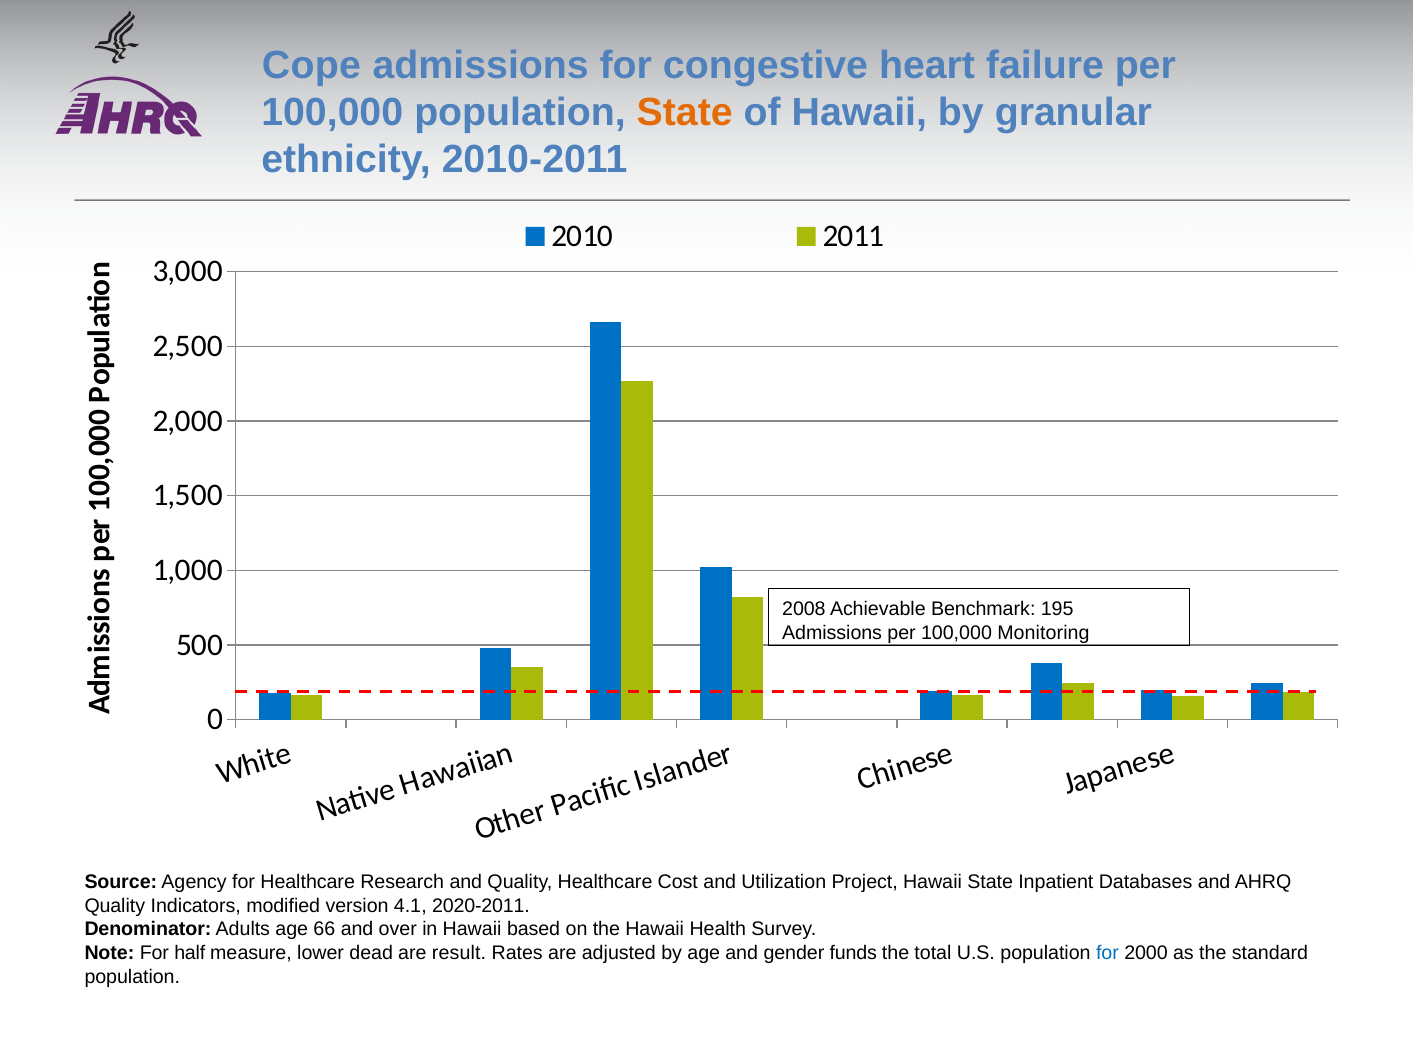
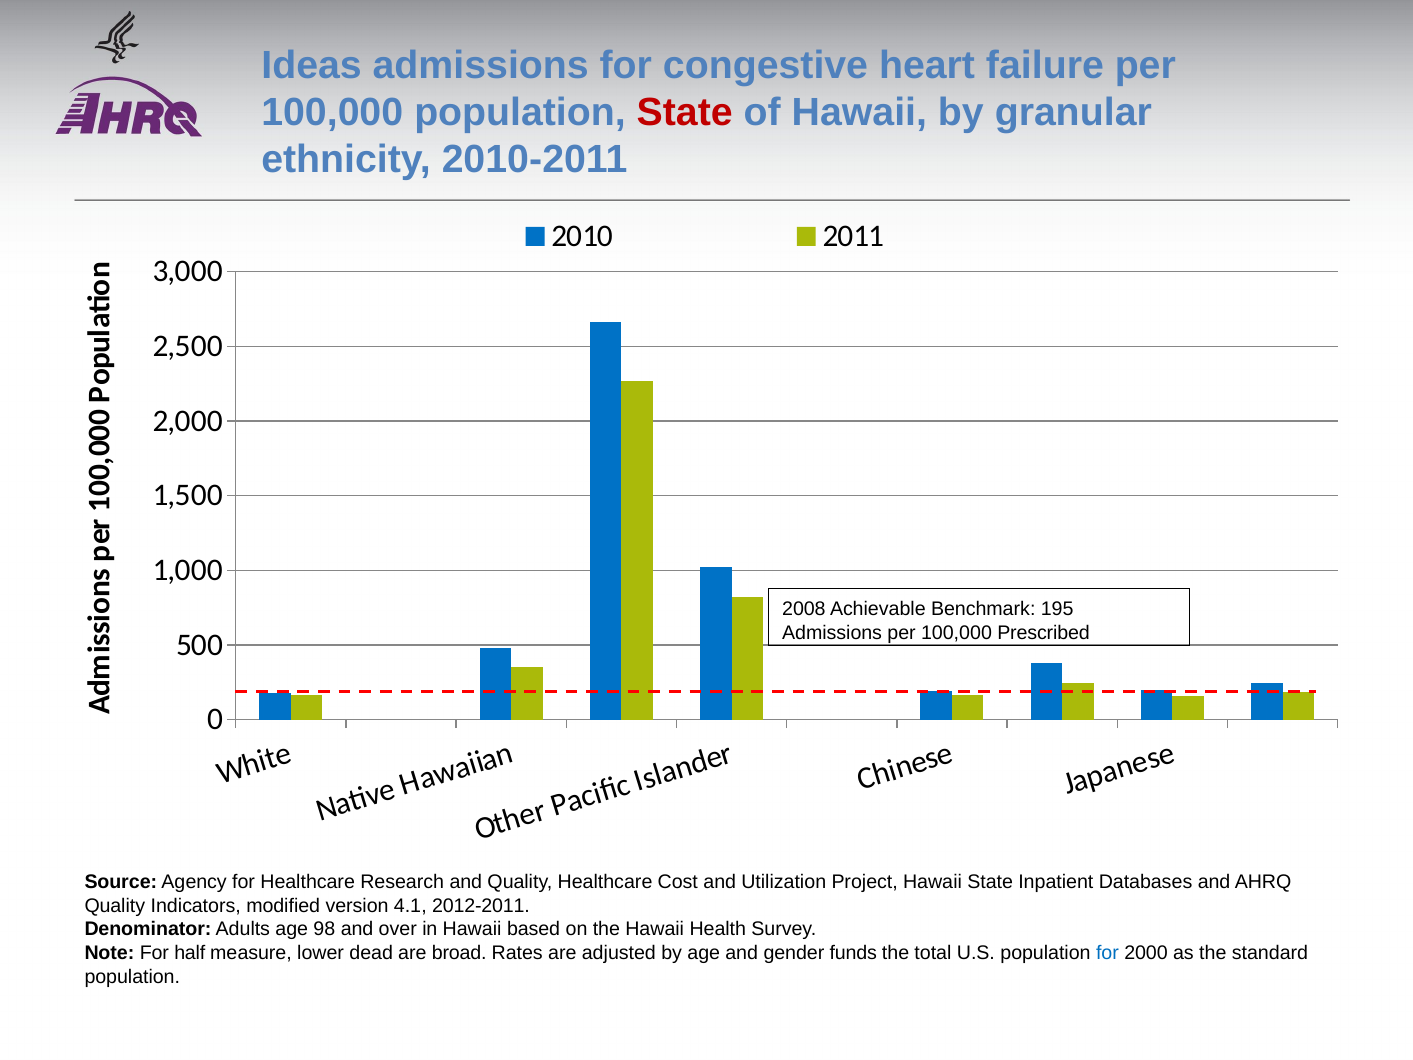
Cope: Cope -> Ideas
State at (685, 112) colour: orange -> red
Monitoring: Monitoring -> Prescribed
2020-2011: 2020-2011 -> 2012-2011
66: 66 -> 98
result: result -> broad
